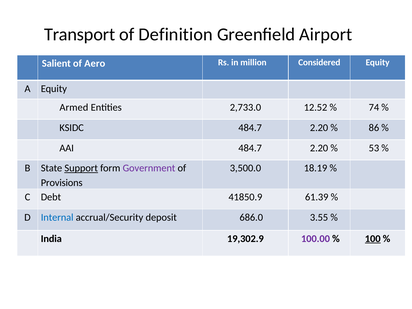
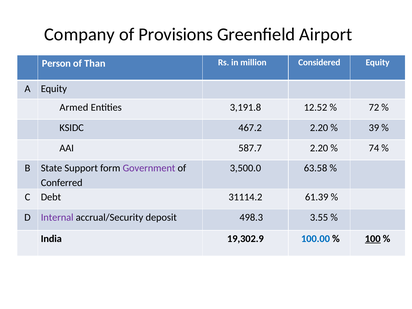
Transport: Transport -> Company
Definition: Definition -> Provisions
Salient: Salient -> Person
Aero: Aero -> Than
2,733.0: 2,733.0 -> 3,191.8
74: 74 -> 72
KSIDC 484.7: 484.7 -> 467.2
86: 86 -> 39
AAI 484.7: 484.7 -> 587.7
53: 53 -> 74
Support underline: present -> none
18.19: 18.19 -> 63.58
Provisions: Provisions -> Conferred
41850.9: 41850.9 -> 31114.2
Internal colour: blue -> purple
686.0: 686.0 -> 498.3
100.00 colour: purple -> blue
